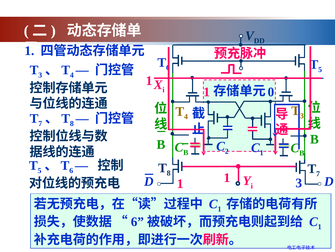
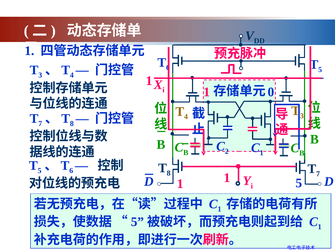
1 3: 3 -> 5
6 at (137, 221): 6 -> 5
